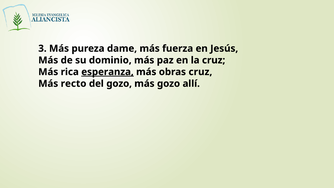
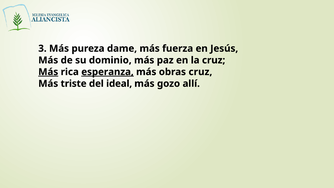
Más at (48, 72) underline: none -> present
recto: recto -> triste
del gozo: gozo -> ideal
